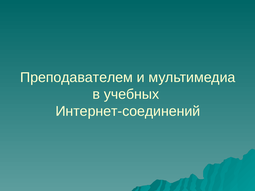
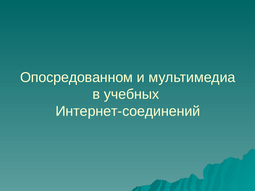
Преподавателем: Преподавателем -> Опосредованном
